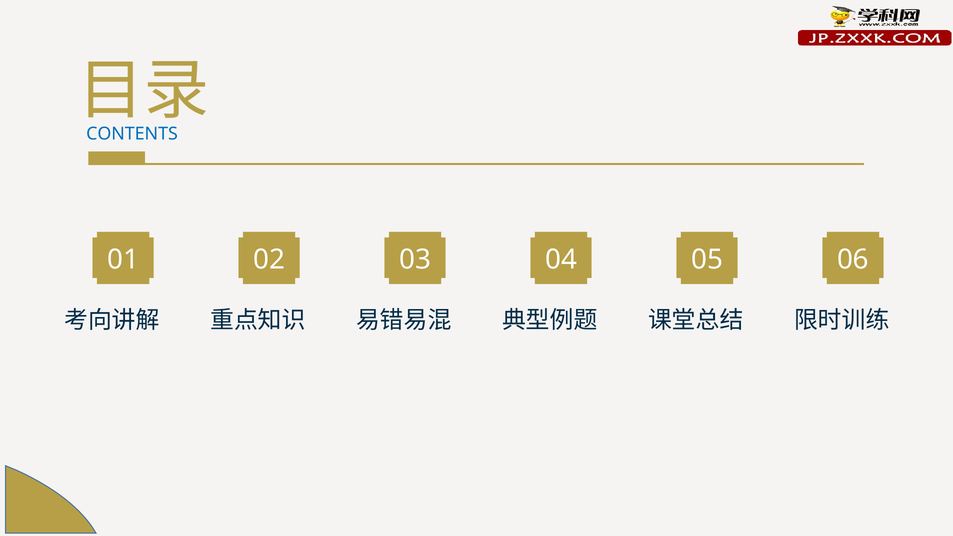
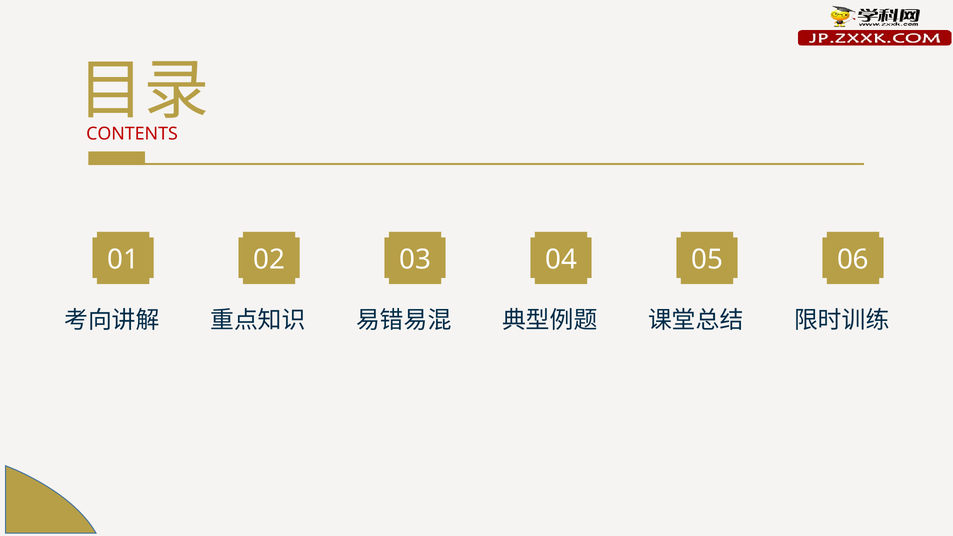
CONTENTS colour: blue -> red
